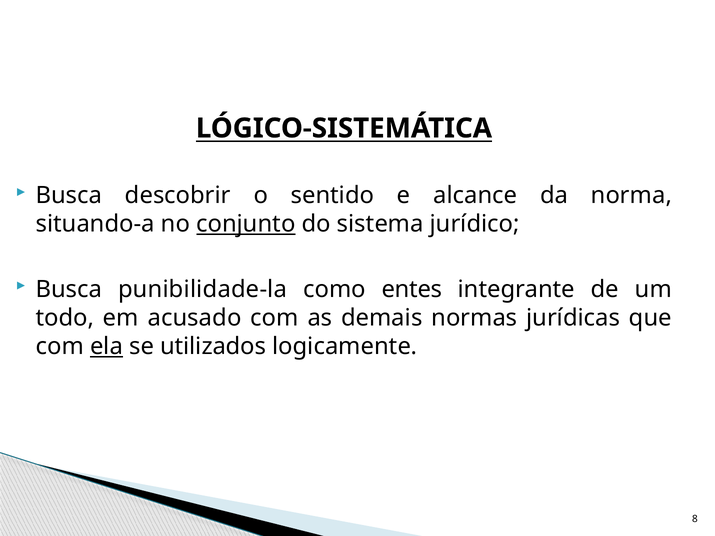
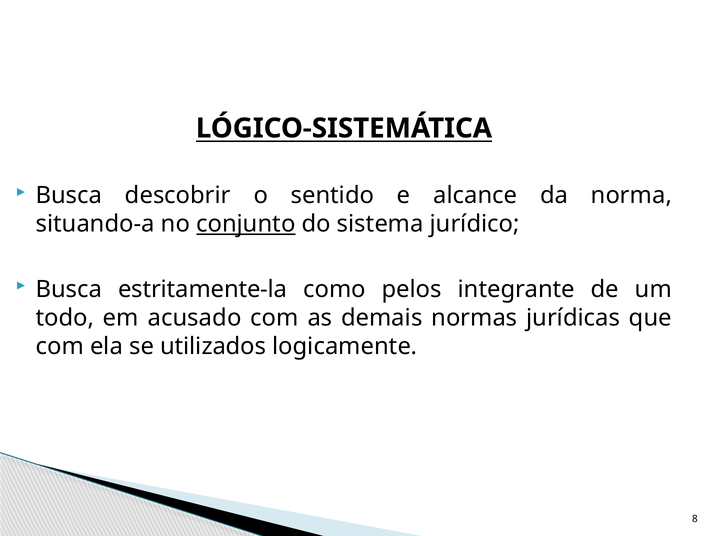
punibilidade‑la: punibilidade‑la -> estritamente‑la
entes: entes -> pelos
ela underline: present -> none
